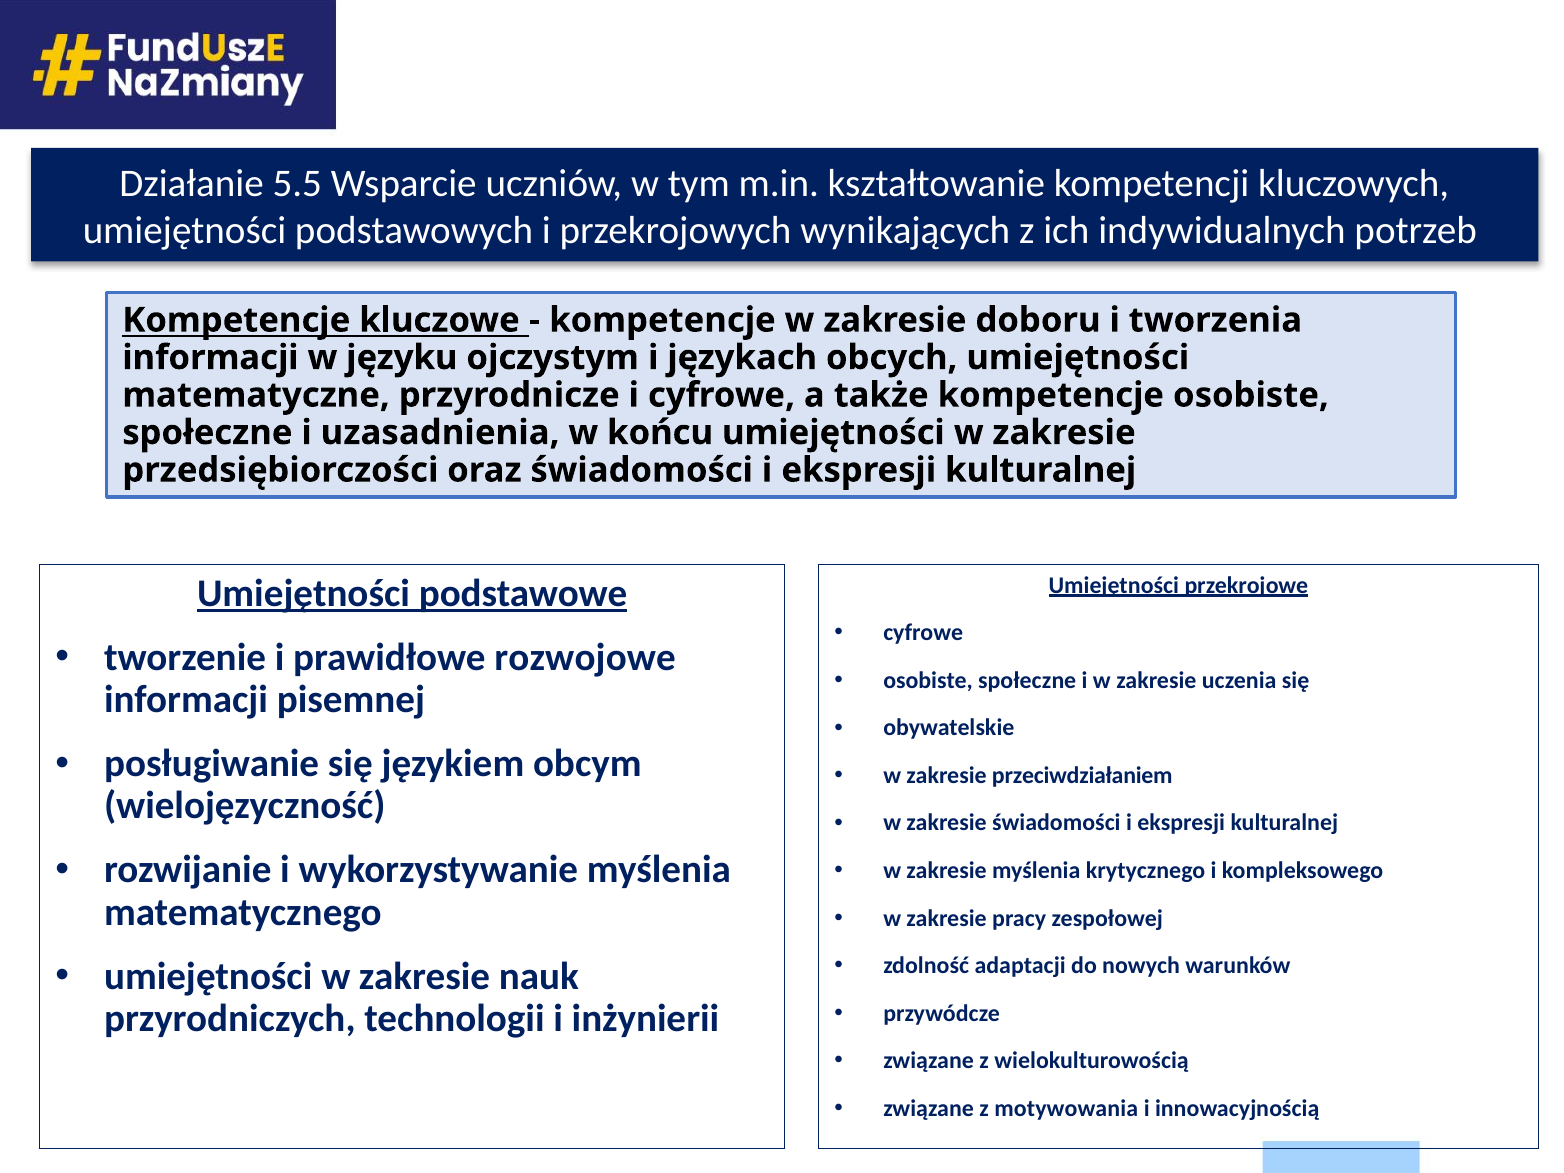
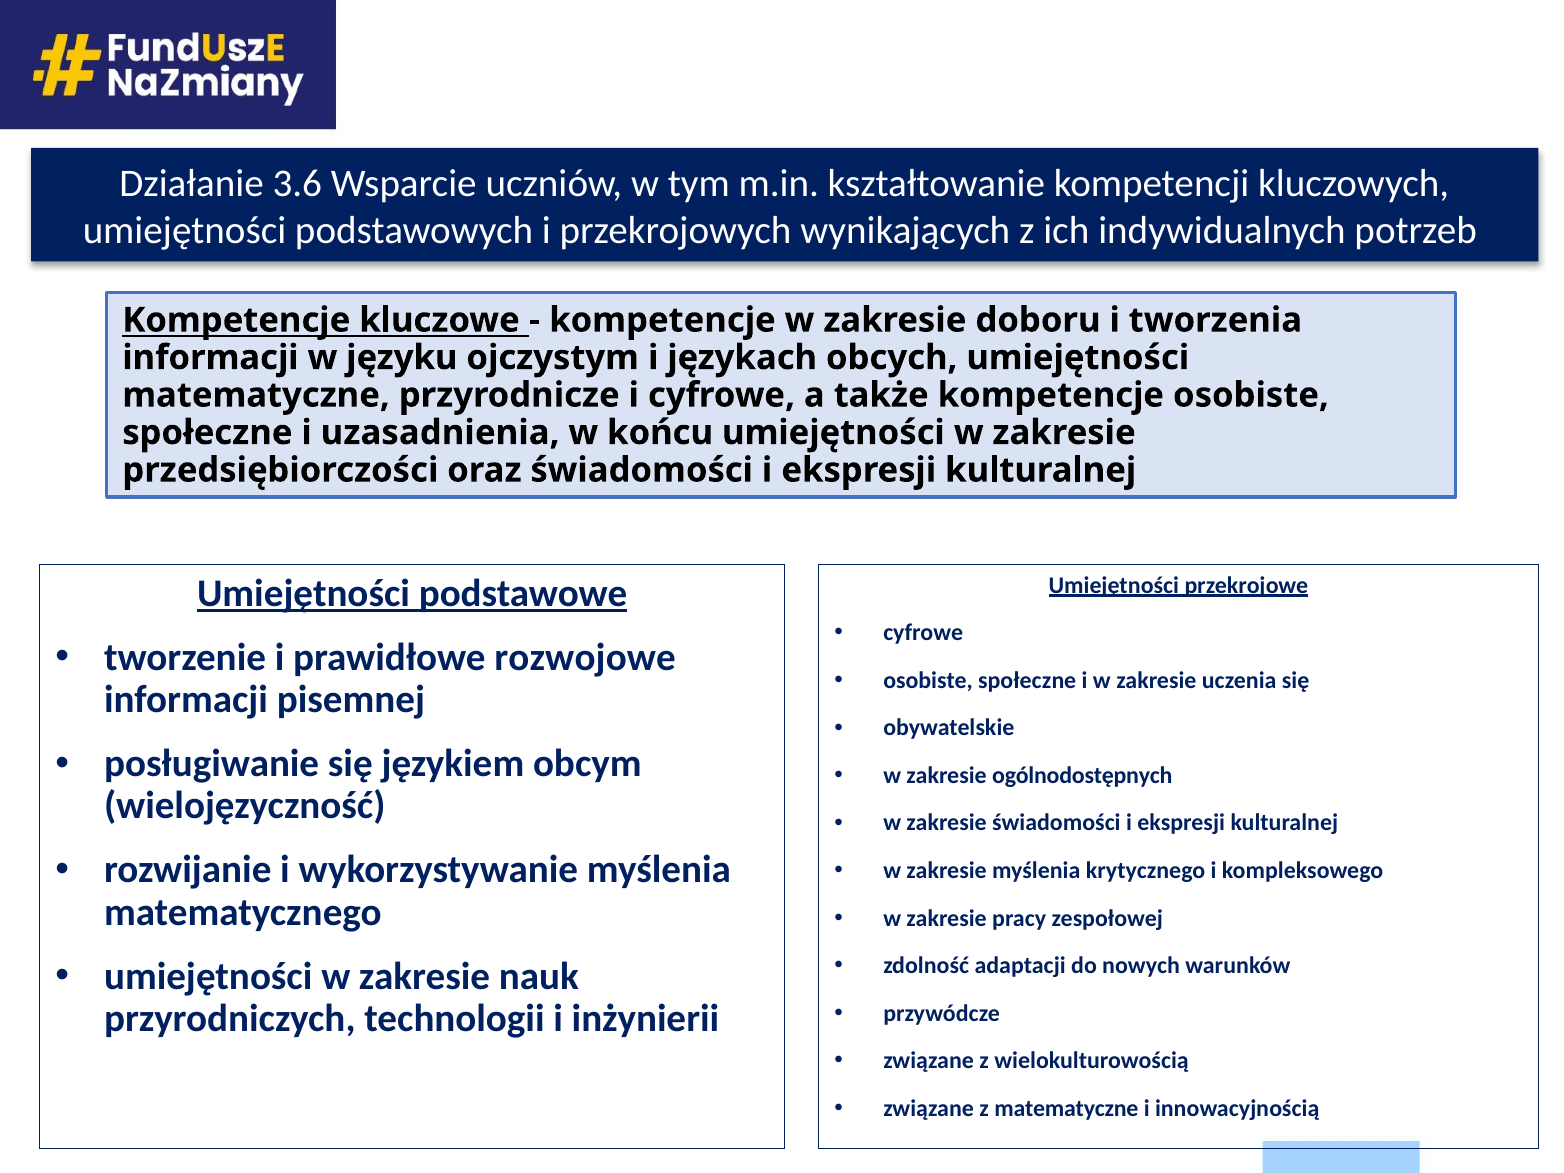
5.5: 5.5 -> 3.6
przeciwdziałaniem: przeciwdziałaniem -> ogólnodostępnych
z motywowania: motywowania -> matematyczne
